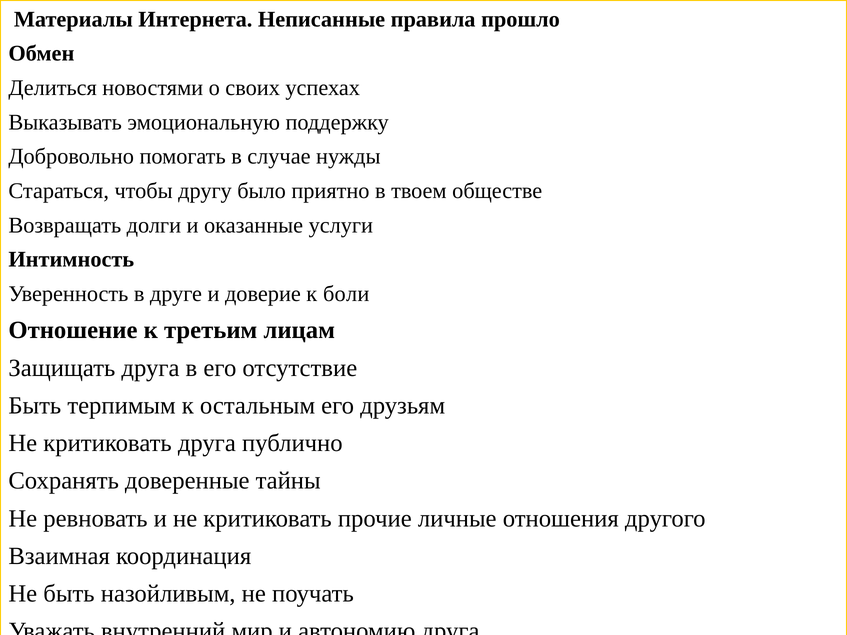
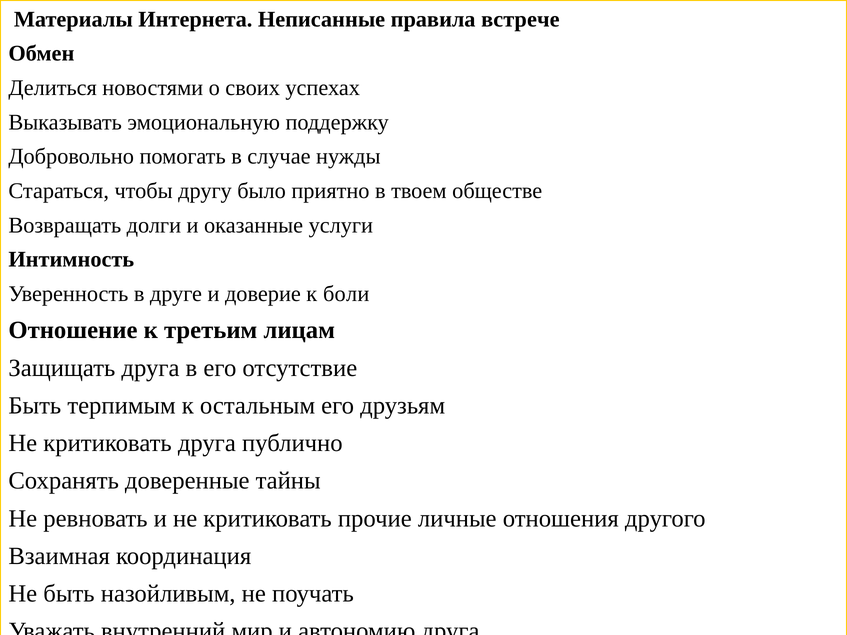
прошло: прошло -> встрече
